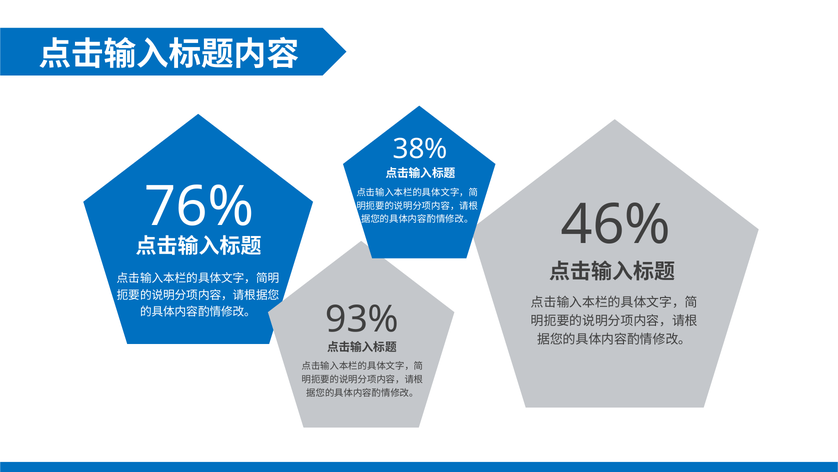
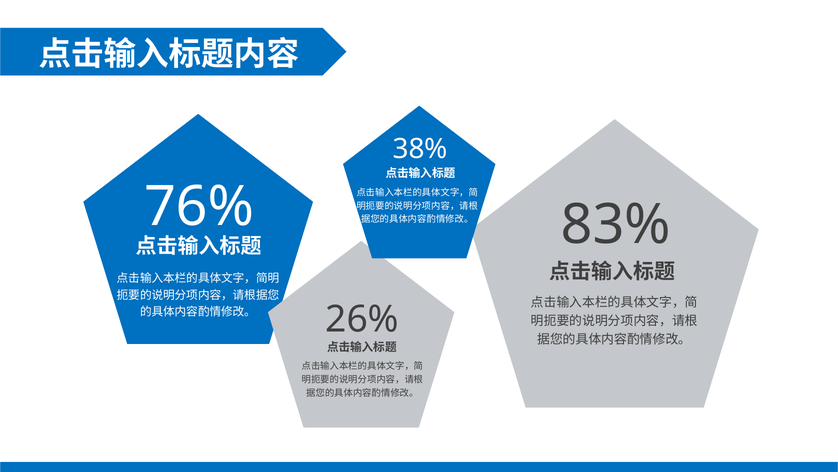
46%: 46% -> 83%
93%: 93% -> 26%
